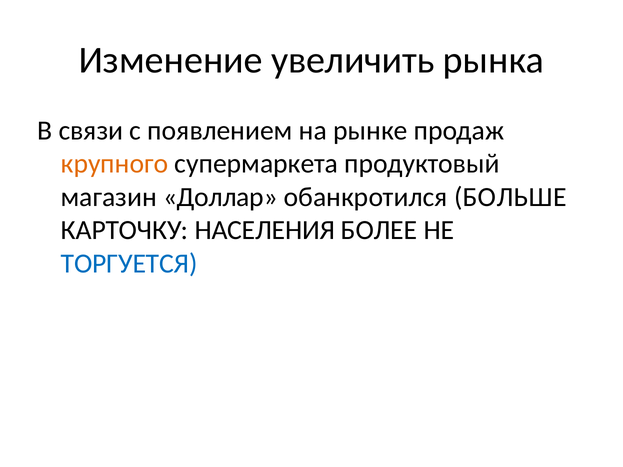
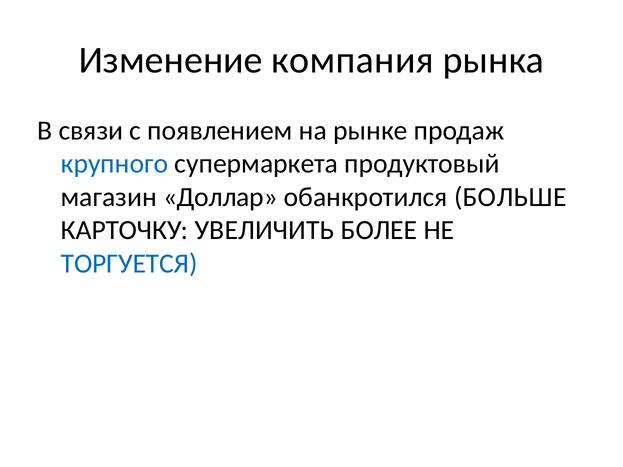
увеличить: увеличить -> компания
крупного colour: orange -> blue
НАСЕЛЕНИЯ: НАСЕЛЕНИЯ -> УВЕЛИЧИТЬ
